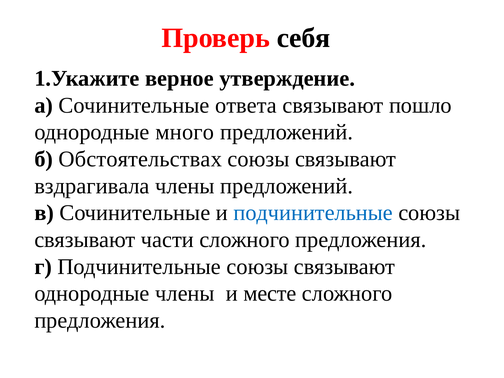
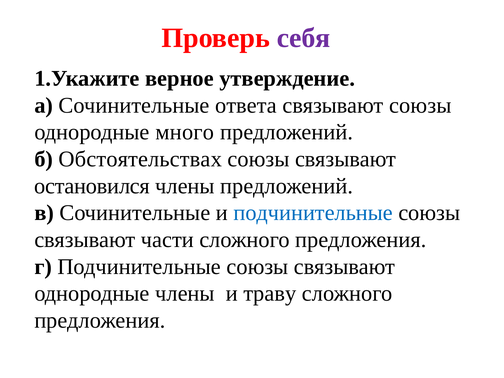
себя colour: black -> purple
связывают пошло: пошло -> союзы
вздрагивала: вздрагивала -> остановился
месте: месте -> траву
